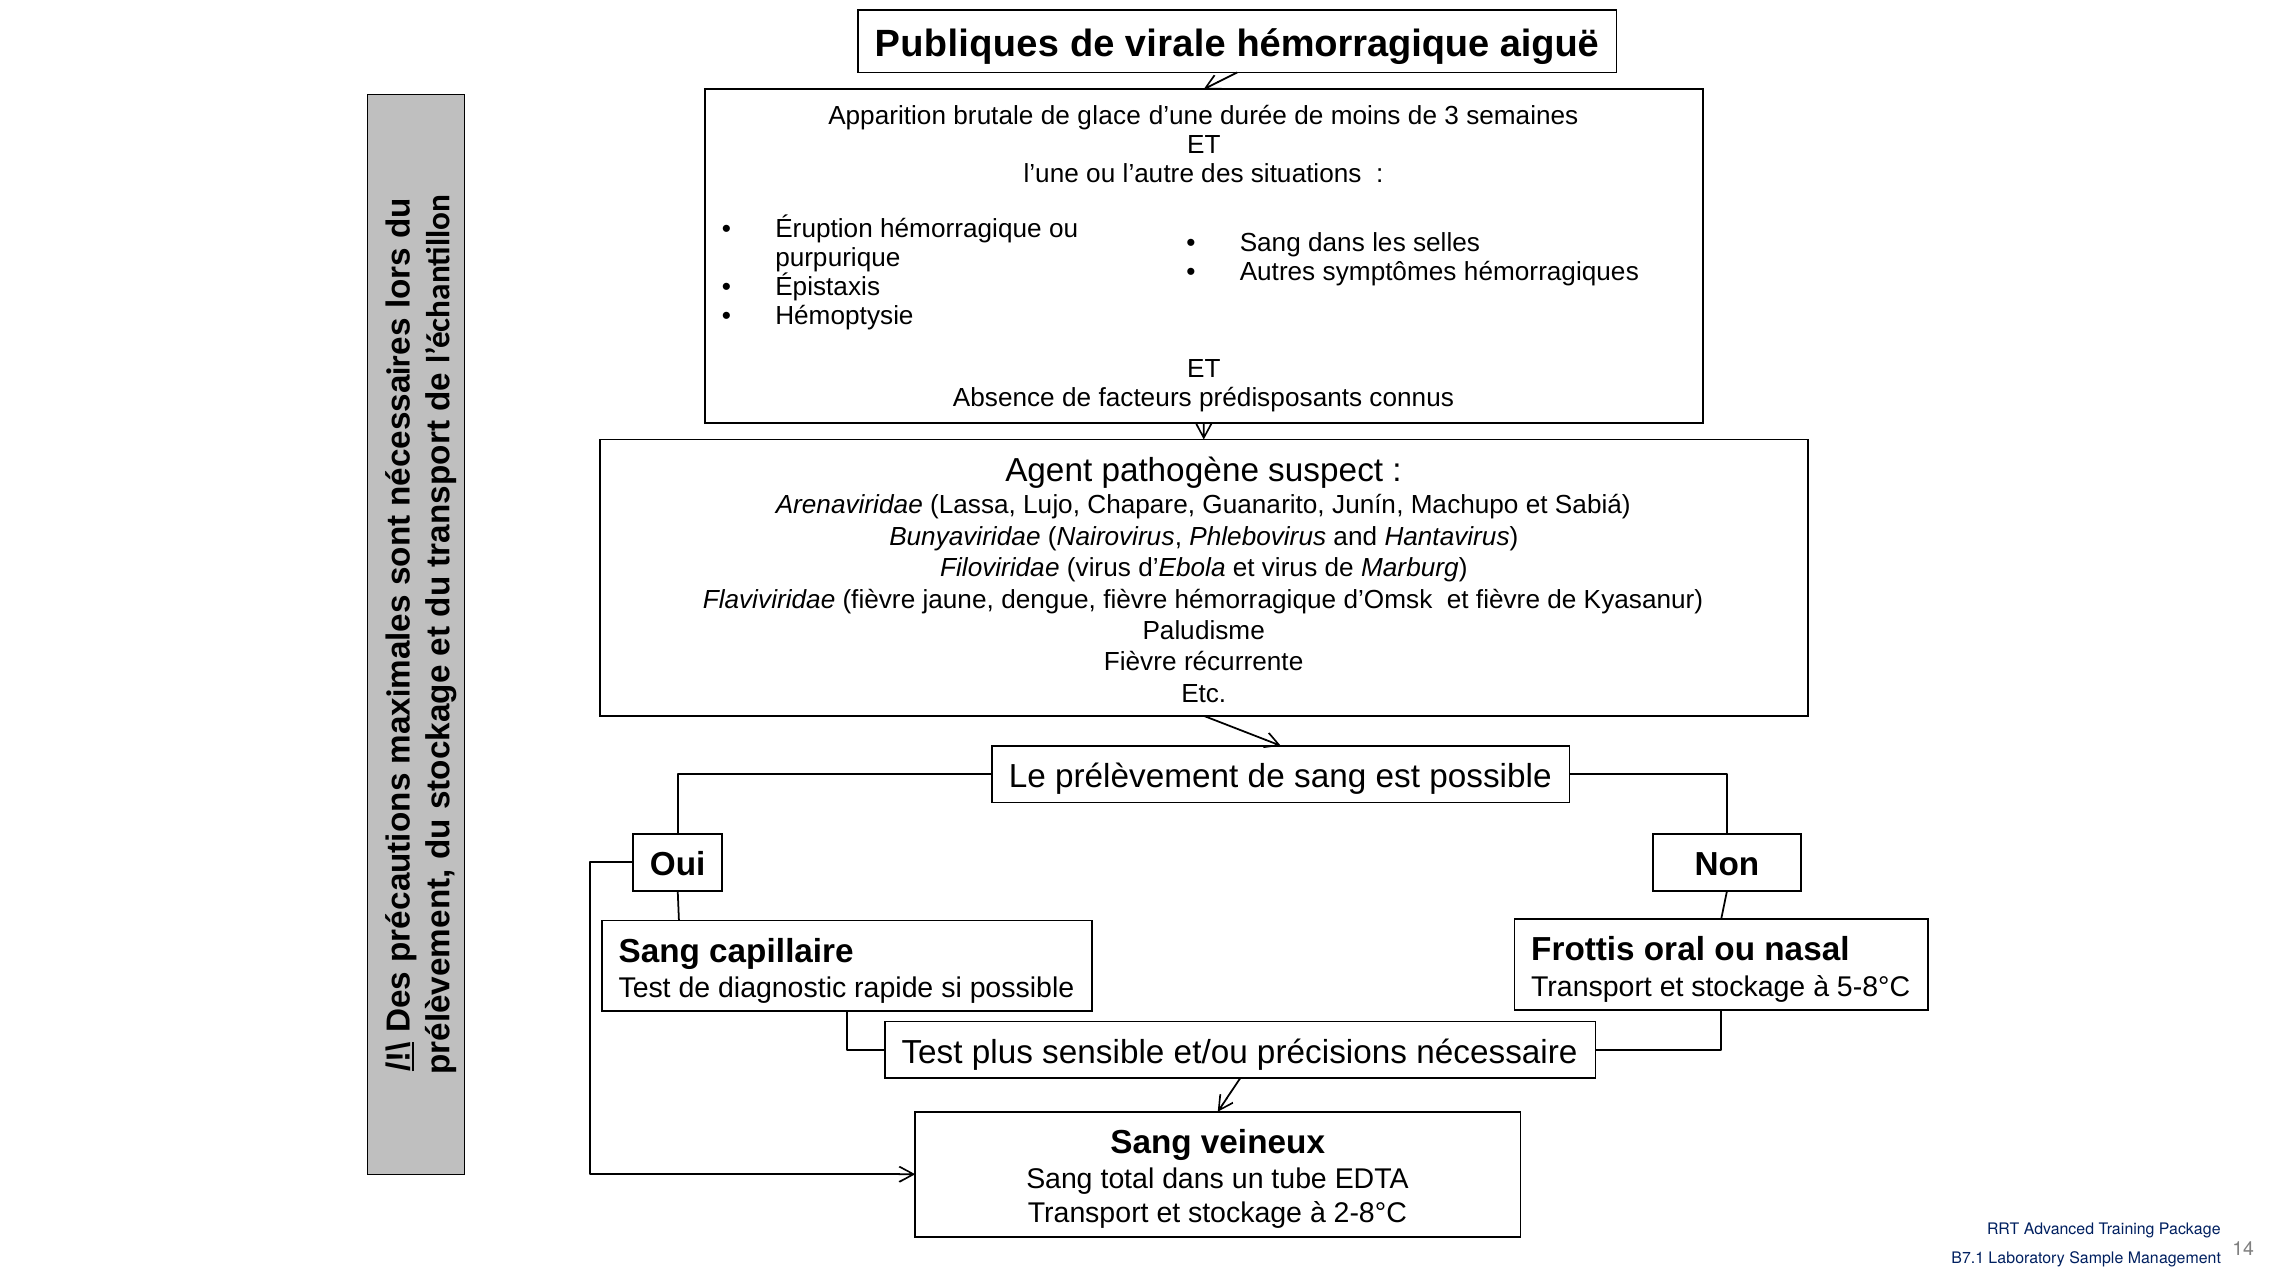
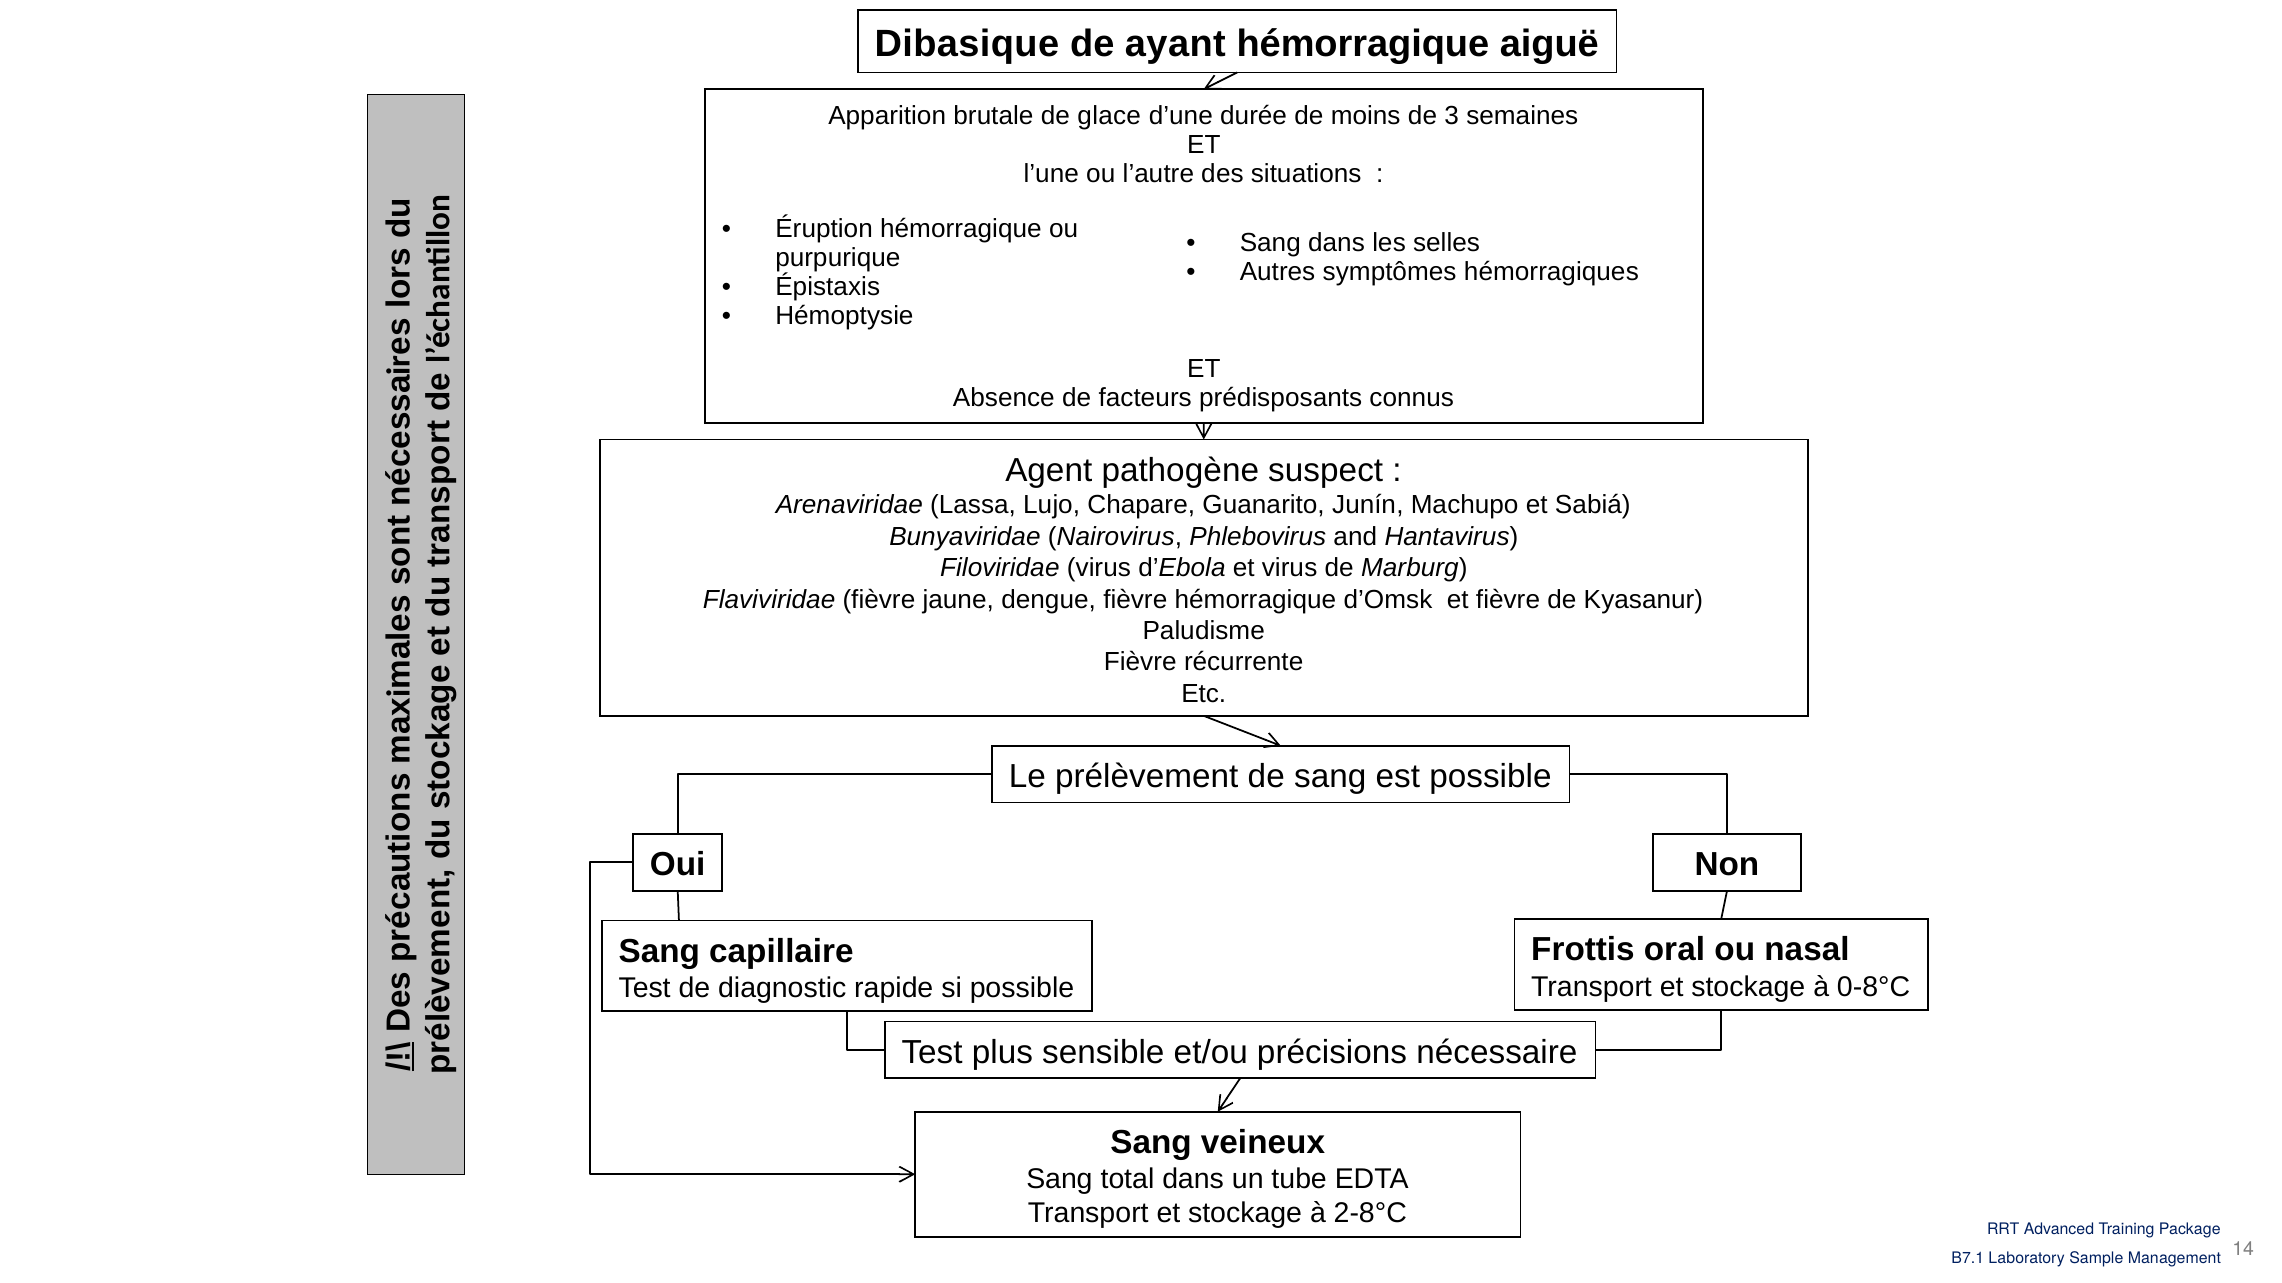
Publiques: Publiques -> Dibasique
virale: virale -> ayant
5-8°C: 5-8°C -> 0-8°C
